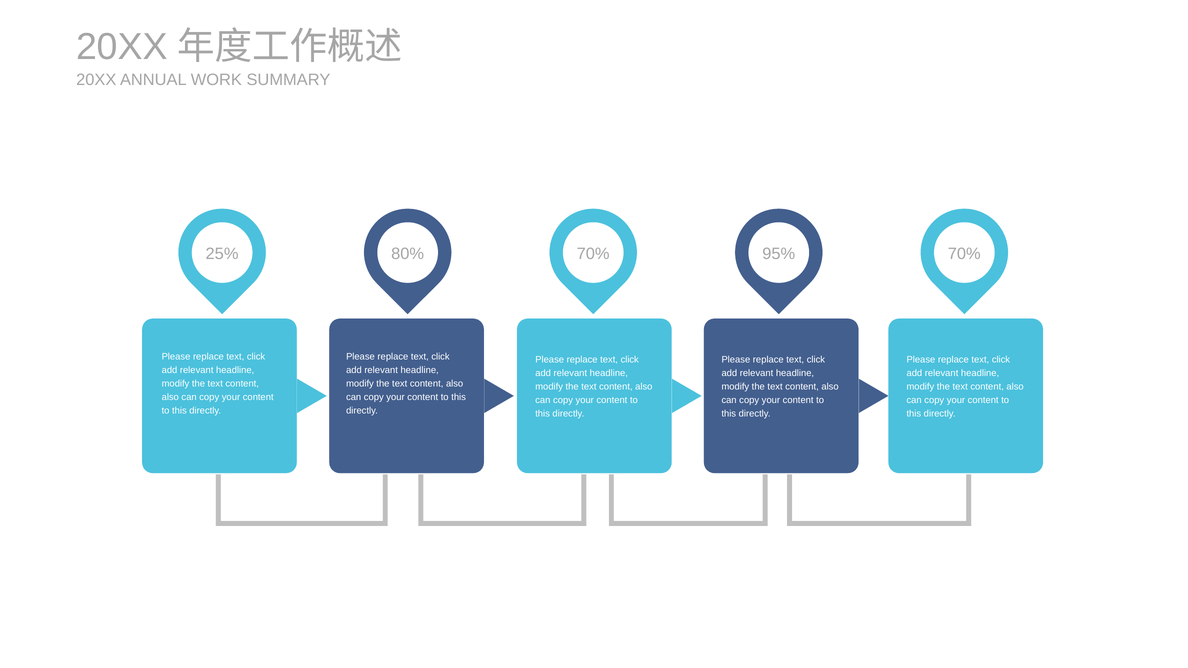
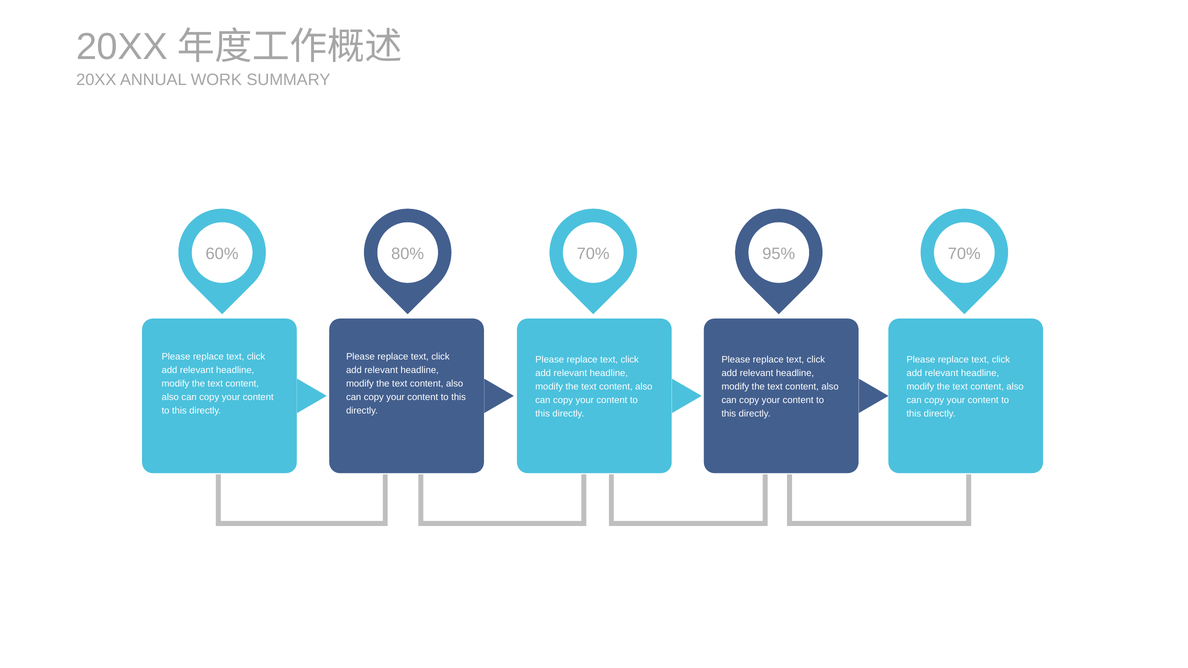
25%: 25% -> 60%
